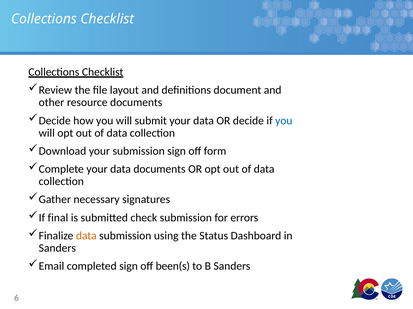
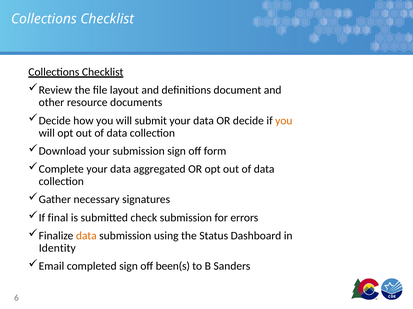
you at (284, 121) colour: blue -> orange
data documents: documents -> aggregated
Sanders at (57, 249): Sanders -> Identity
